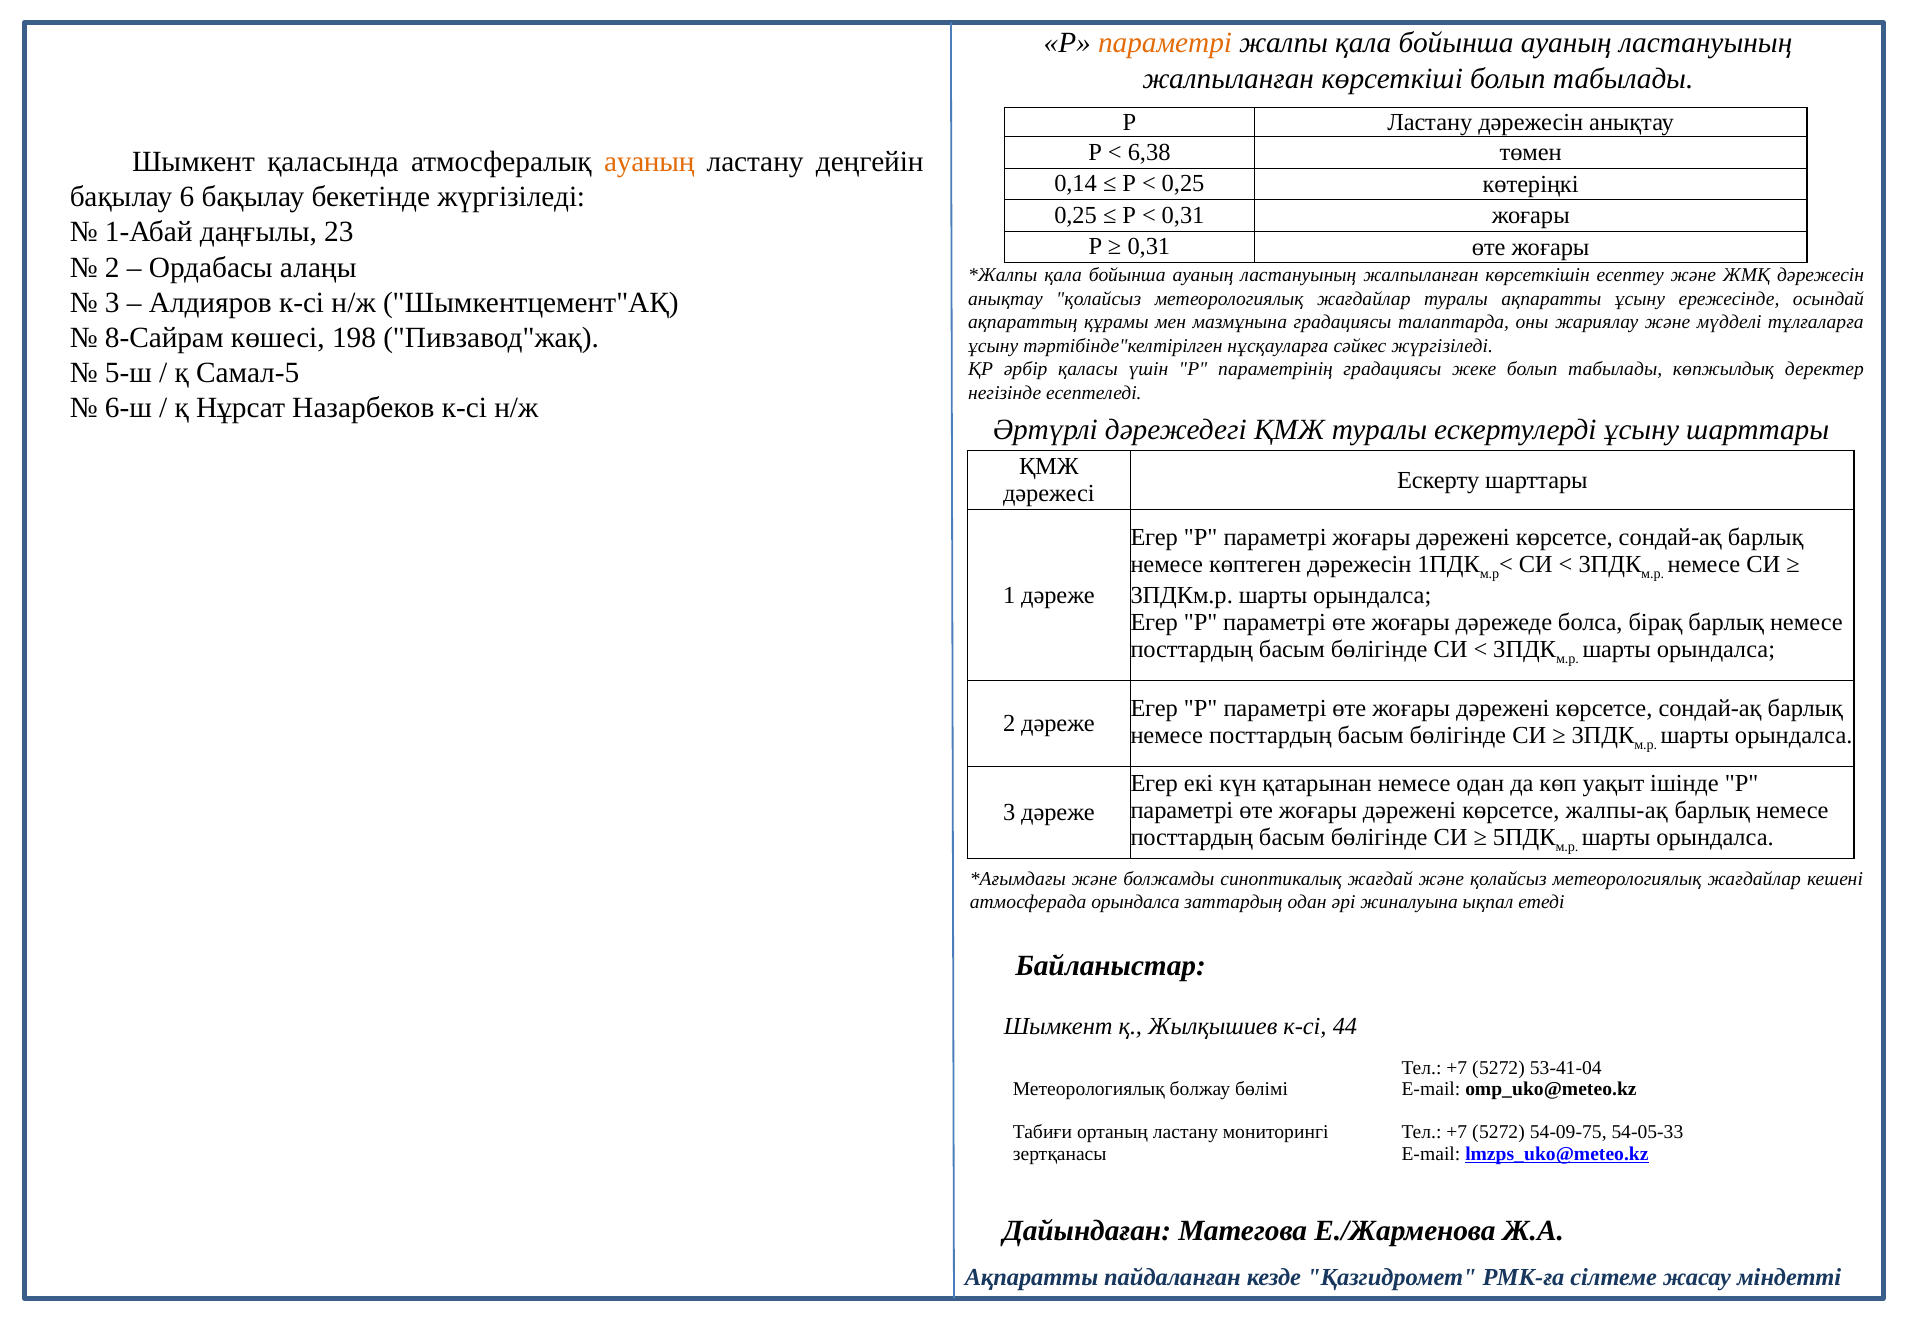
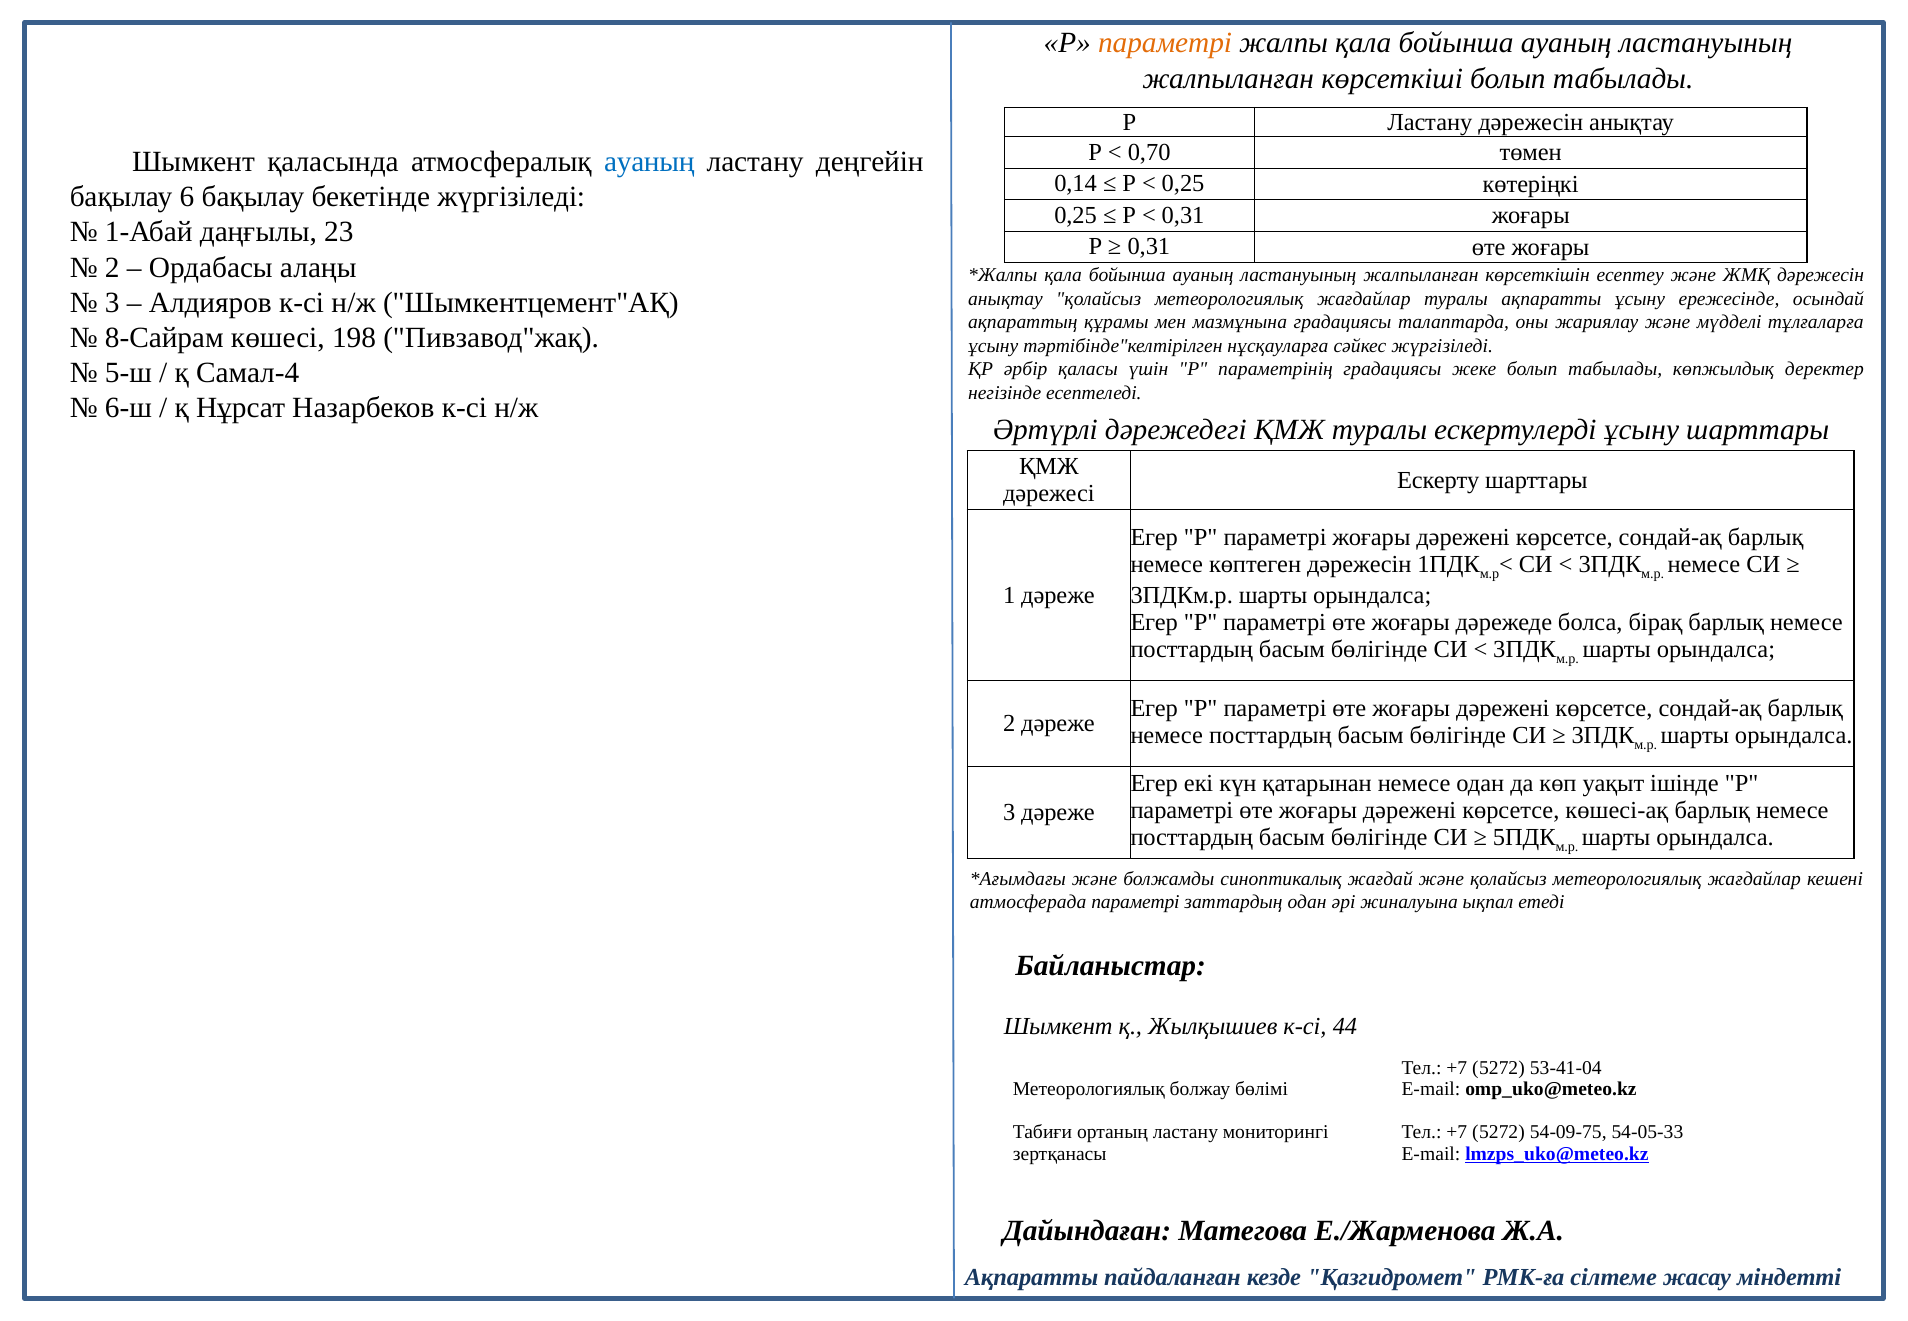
6,38: 6,38 -> 0,70
ауаның at (649, 162) colour: orange -> blue
Самал-5: Самал-5 -> Самал-4
жалпы-ақ: жалпы-ақ -> көшесі-ақ
атмосферада орындалса: орындалса -> параметрі
